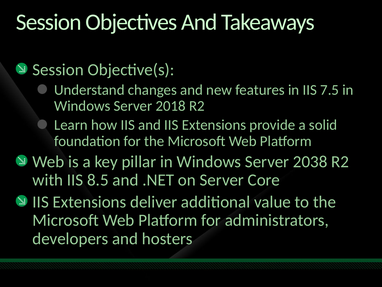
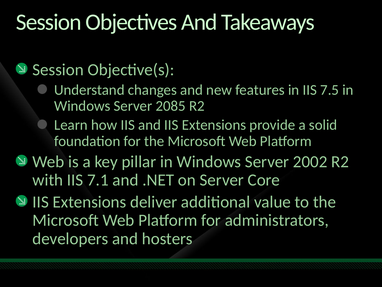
2018: 2018 -> 2085
2038: 2038 -> 2002
8.5: 8.5 -> 7.1
